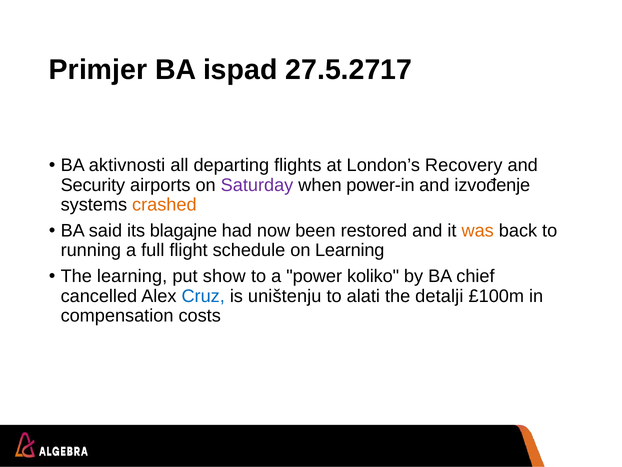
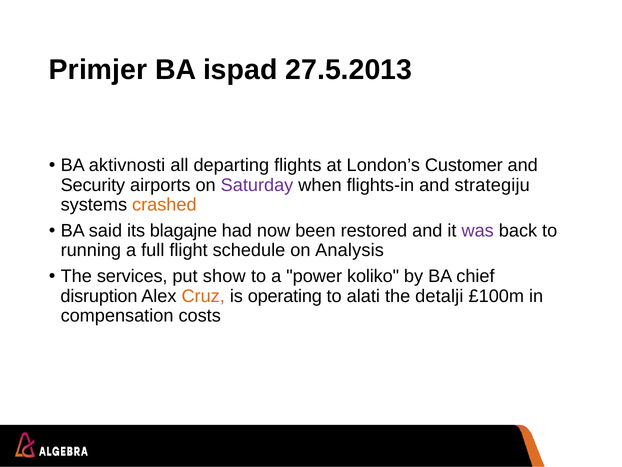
27.5.2717: 27.5.2717 -> 27.5.2013
Recovery: Recovery -> Customer
power-in: power-in -> flights-in
izvođenje: izvođenje -> strategiju
was colour: orange -> purple
on Learning: Learning -> Analysis
The learning: learning -> services
cancelled: cancelled -> disruption
Cruz colour: blue -> orange
uništenju: uništenju -> operating
